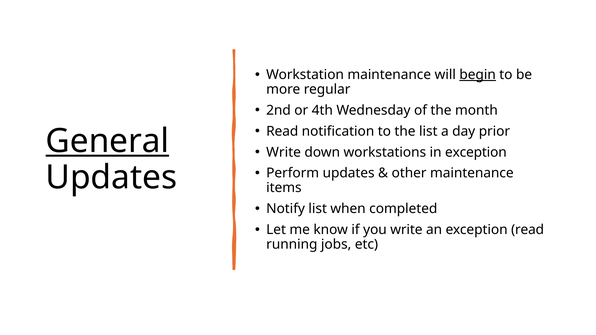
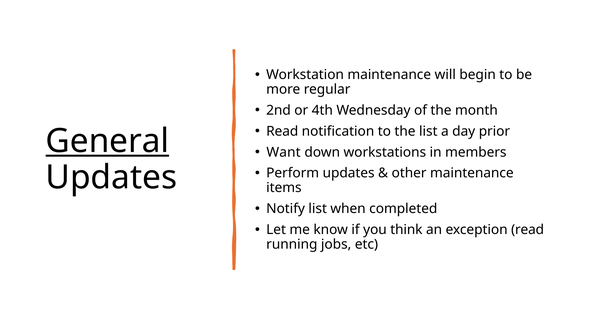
begin underline: present -> none
Write at (284, 152): Write -> Want
in exception: exception -> members
you write: write -> think
